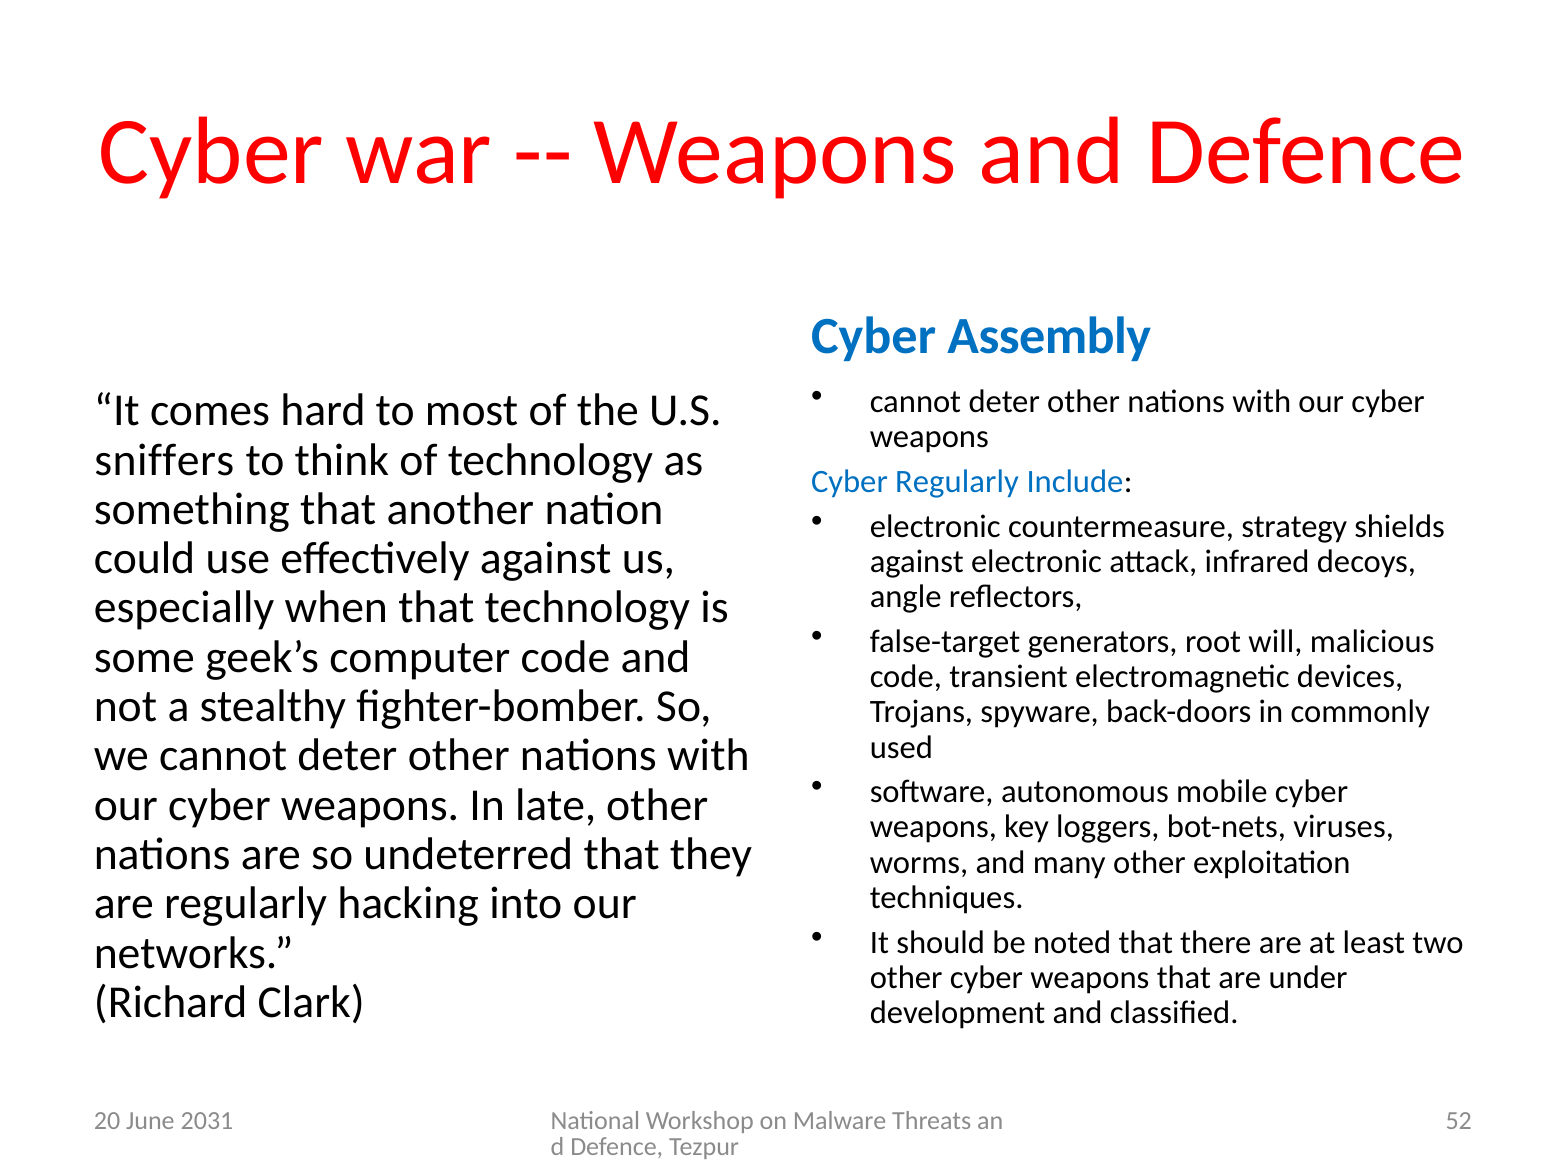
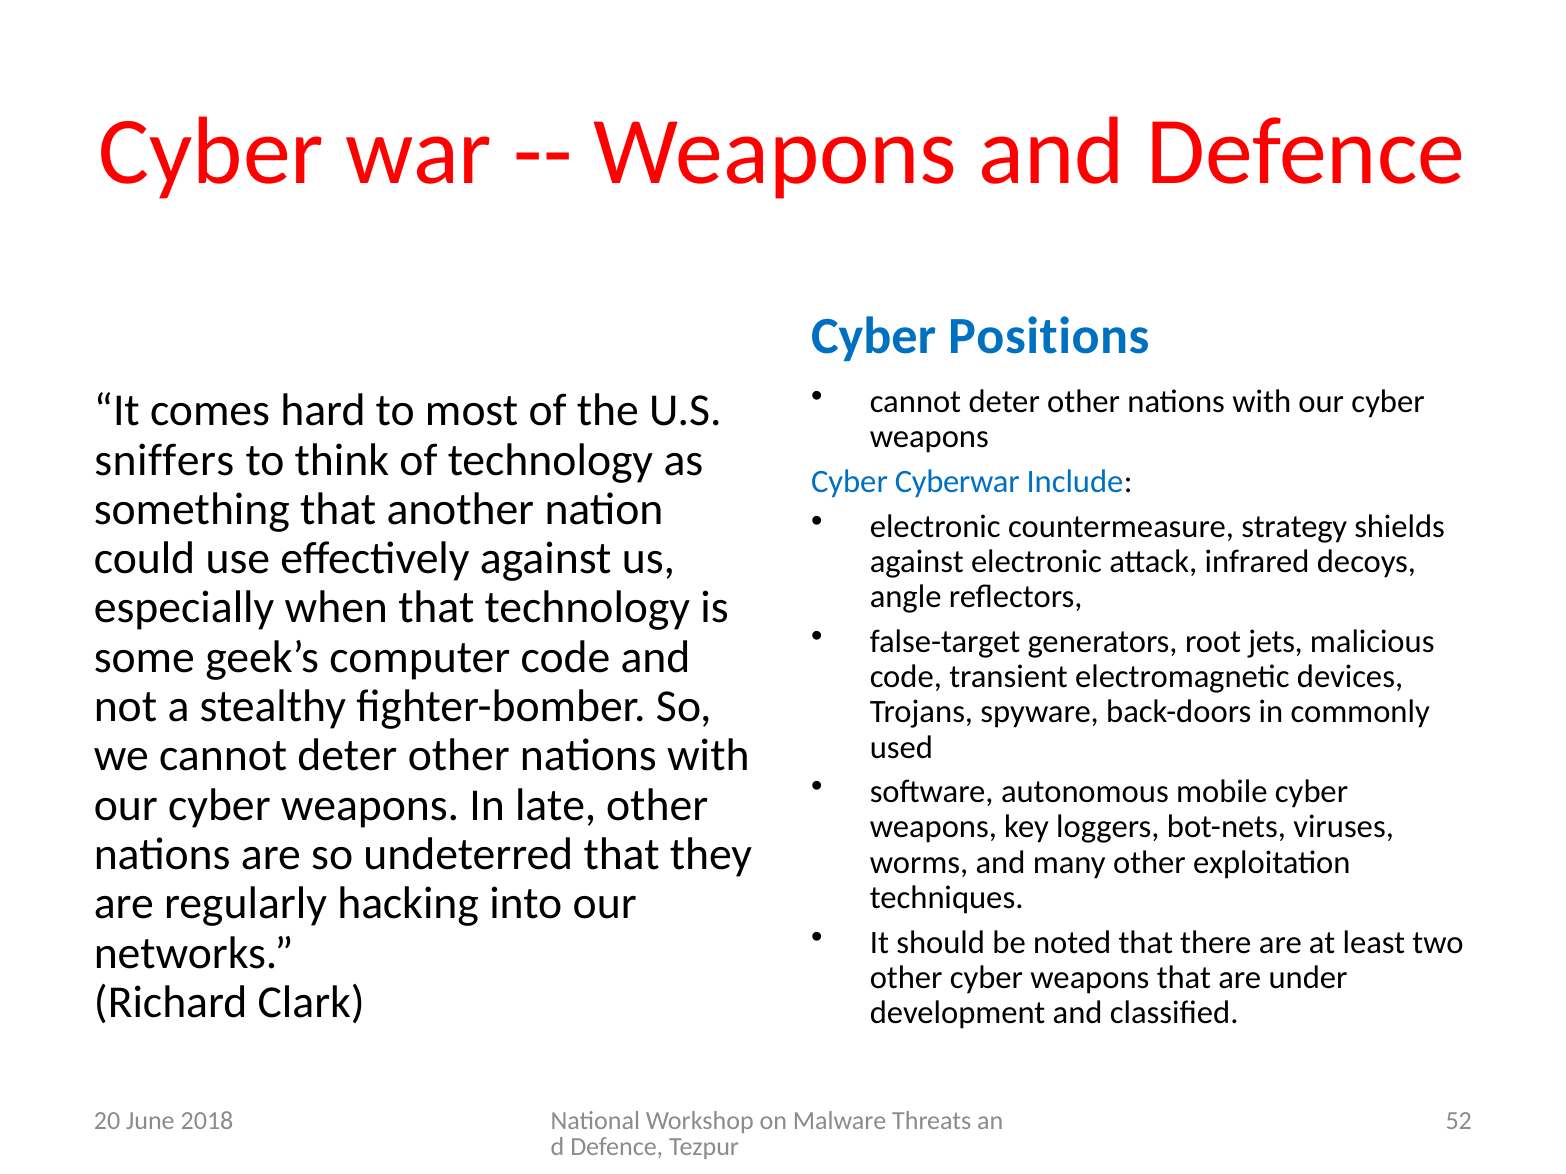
Assembly: Assembly -> Positions
Cyber Regularly: Regularly -> Cyberwar
will: will -> jets
2031: 2031 -> 2018
